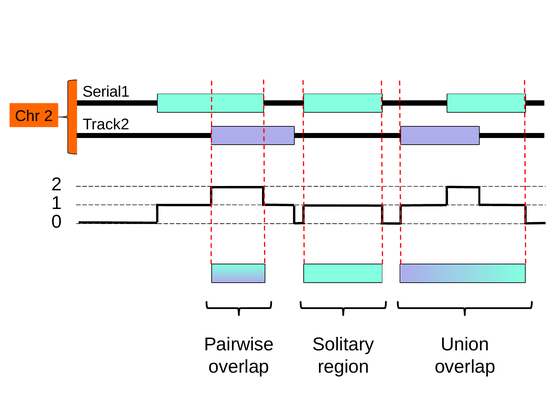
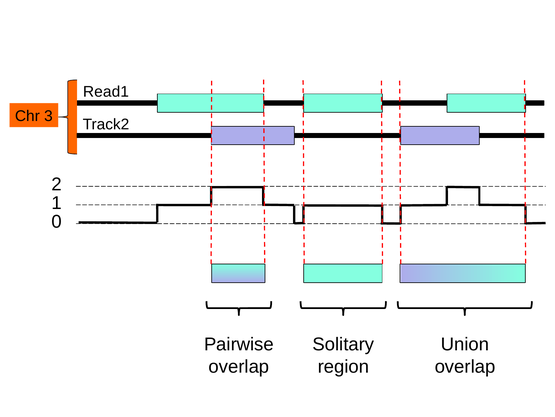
Serial1: Serial1 -> Read1
Chr 2: 2 -> 3
